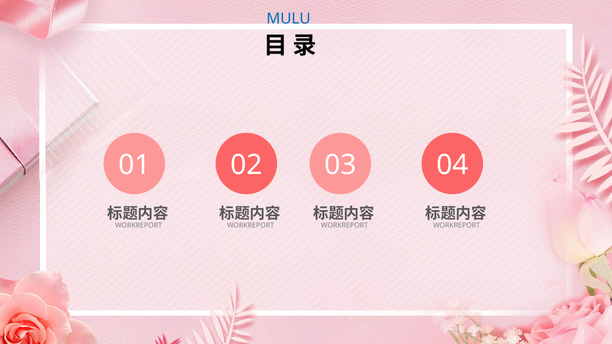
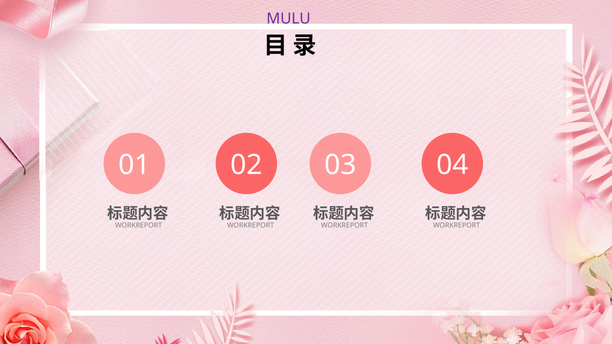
MULU colour: blue -> purple
